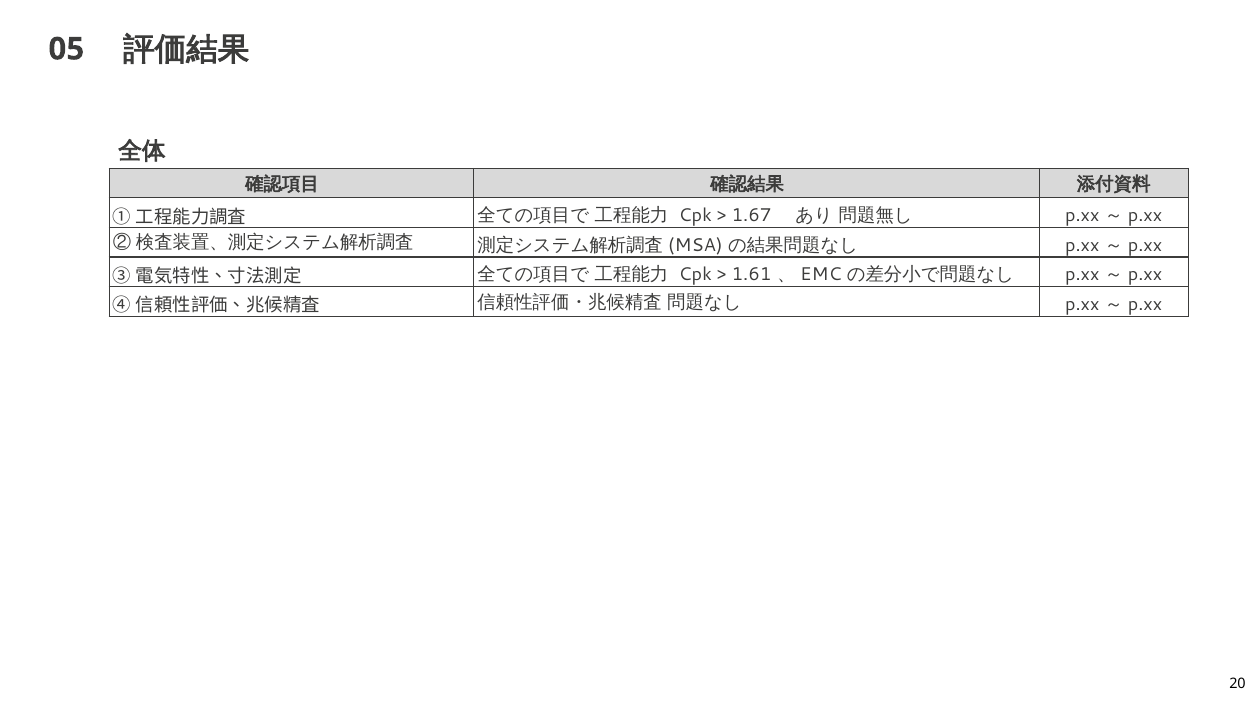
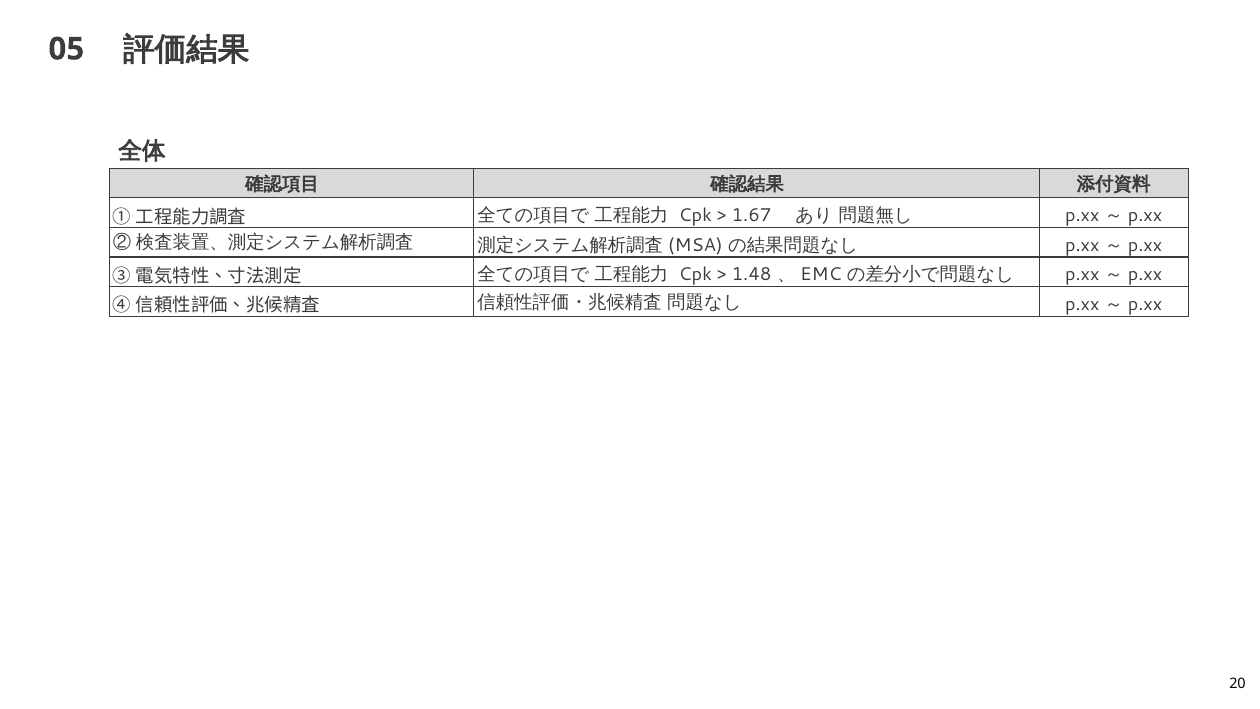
1.61: 1.61 -> 1.48
